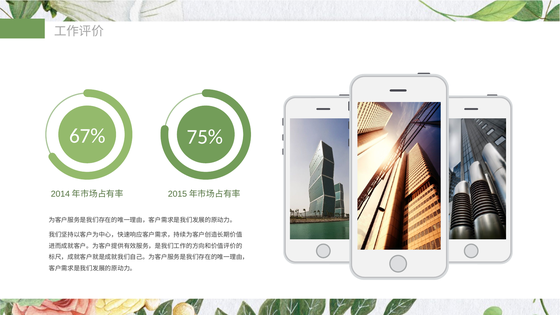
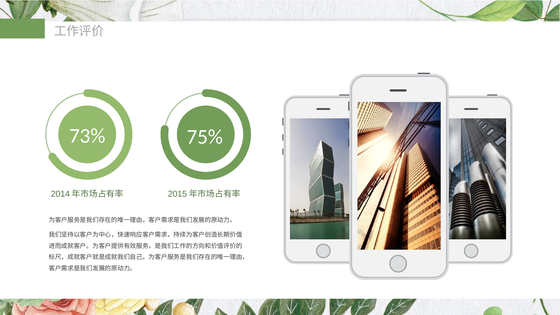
67%: 67% -> 73%
